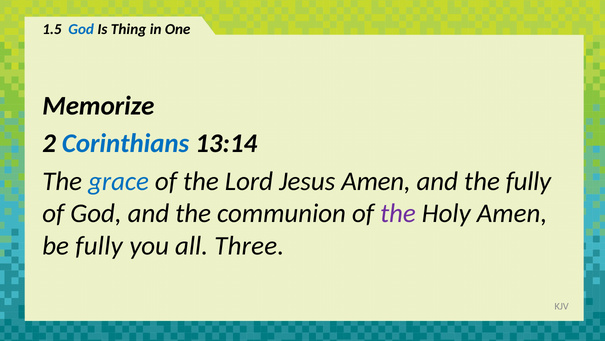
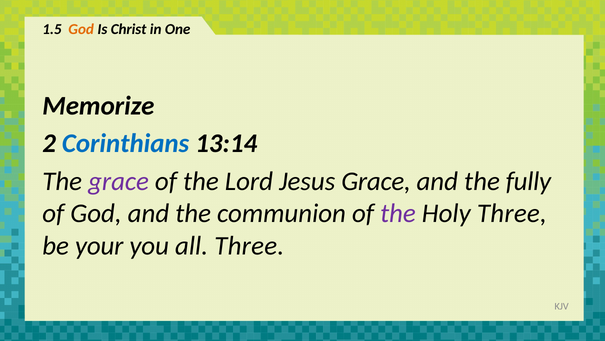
God at (81, 29) colour: blue -> orange
Thing: Thing -> Christ
grace at (119, 181) colour: blue -> purple
Jesus Amen: Amen -> Grace
Holy Amen: Amen -> Three
be fully: fully -> your
